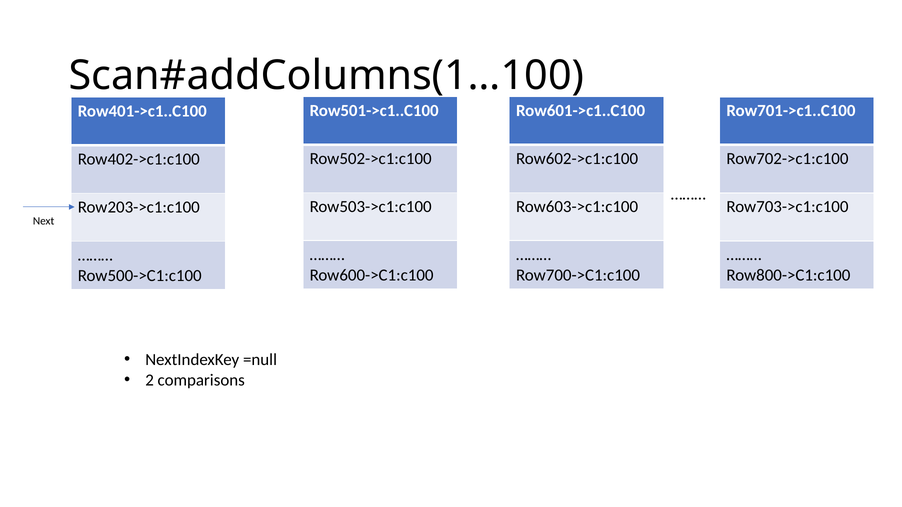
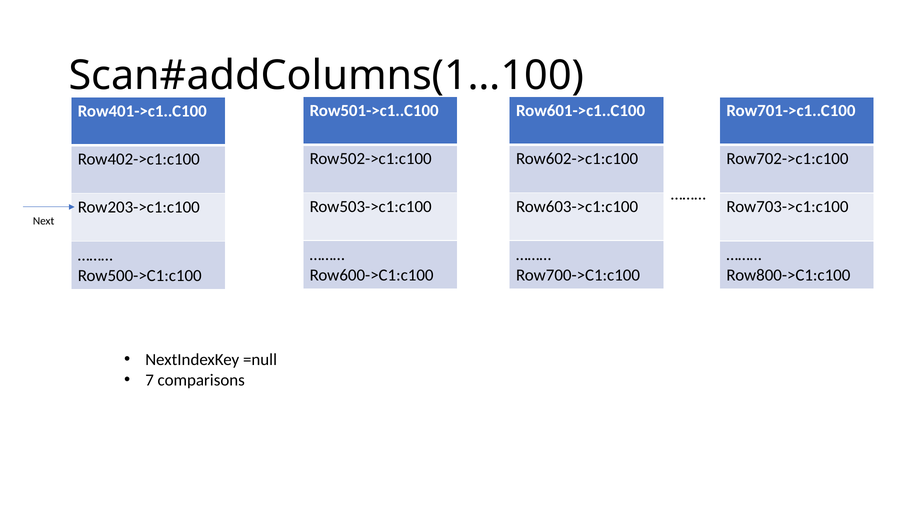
2: 2 -> 7
